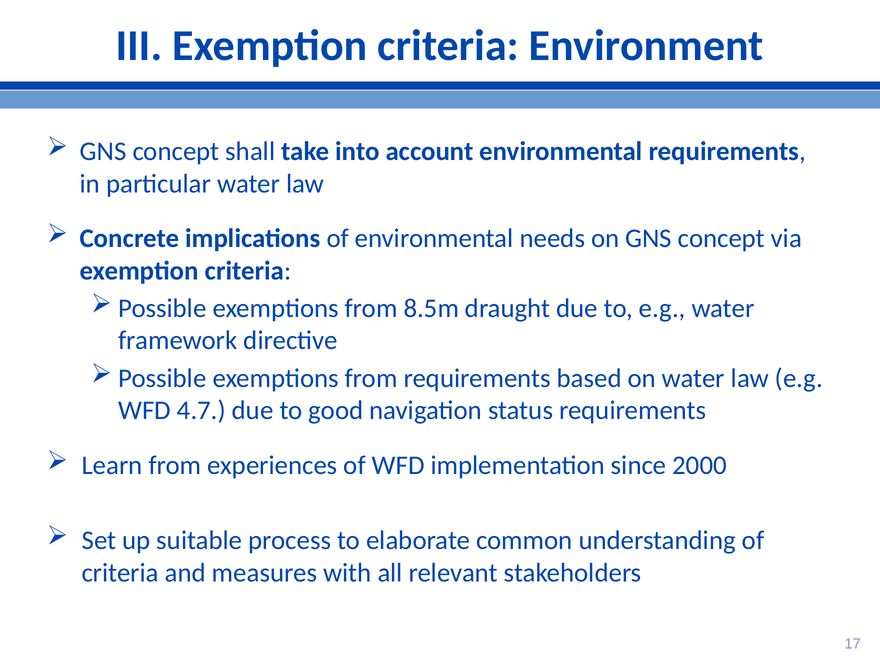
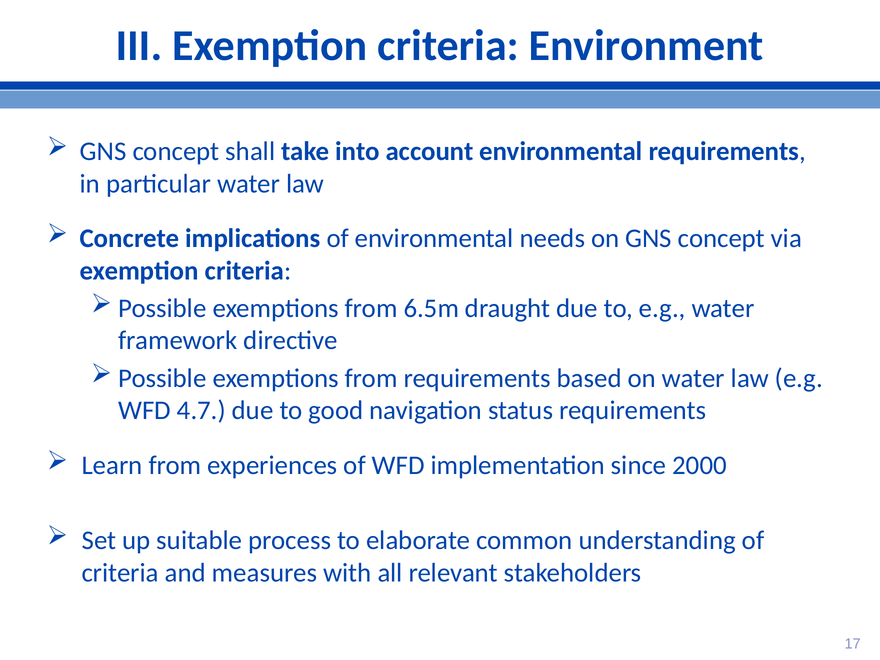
8.5m: 8.5m -> 6.5m
